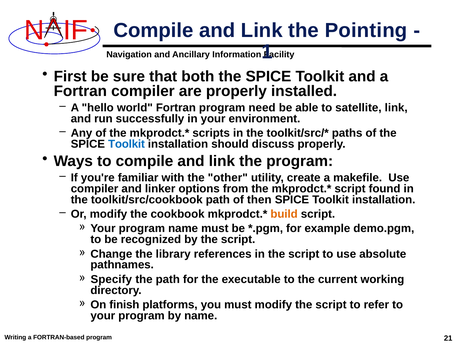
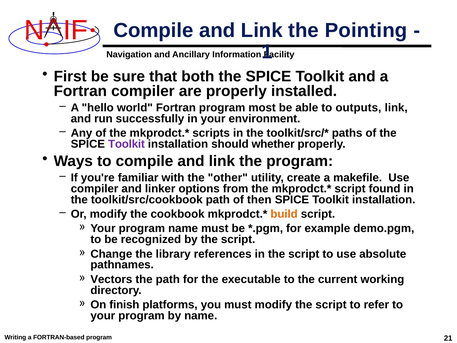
need: need -> most
satellite: satellite -> outputs
Toolkit at (127, 144) colour: blue -> purple
discuss: discuss -> whether
Specify: Specify -> Vectors
